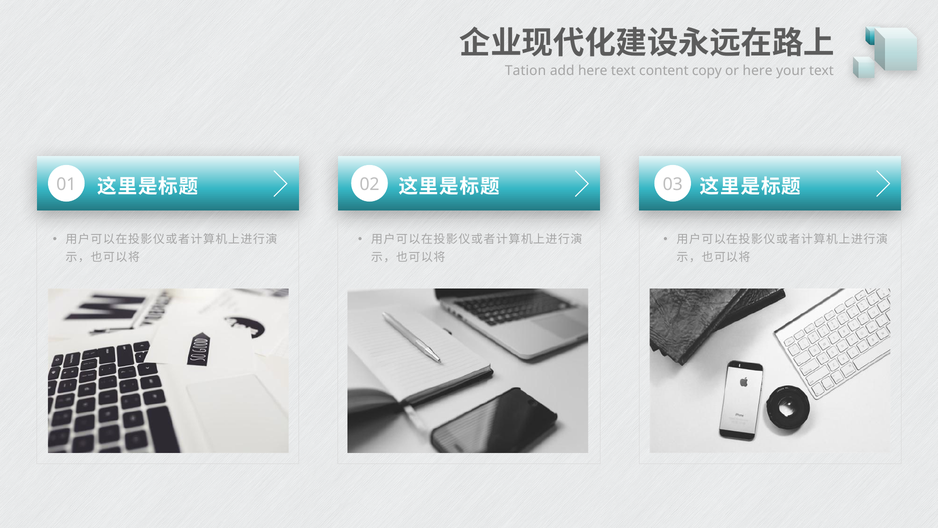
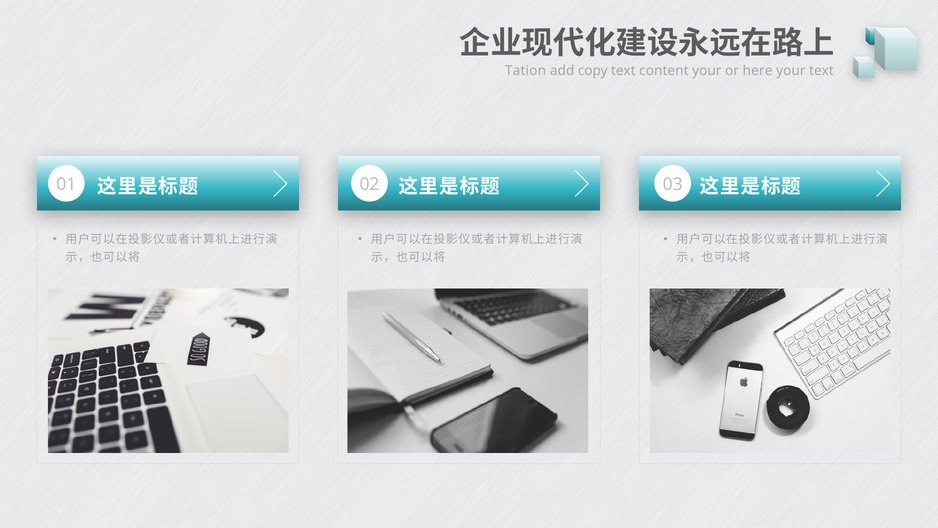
add here: here -> copy
content copy: copy -> your
